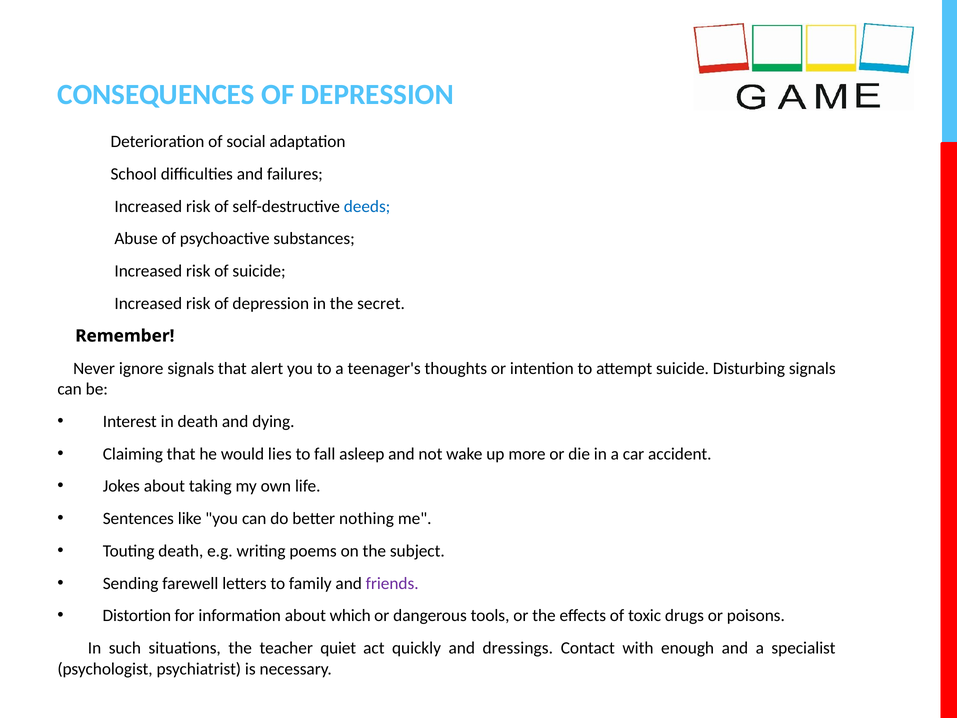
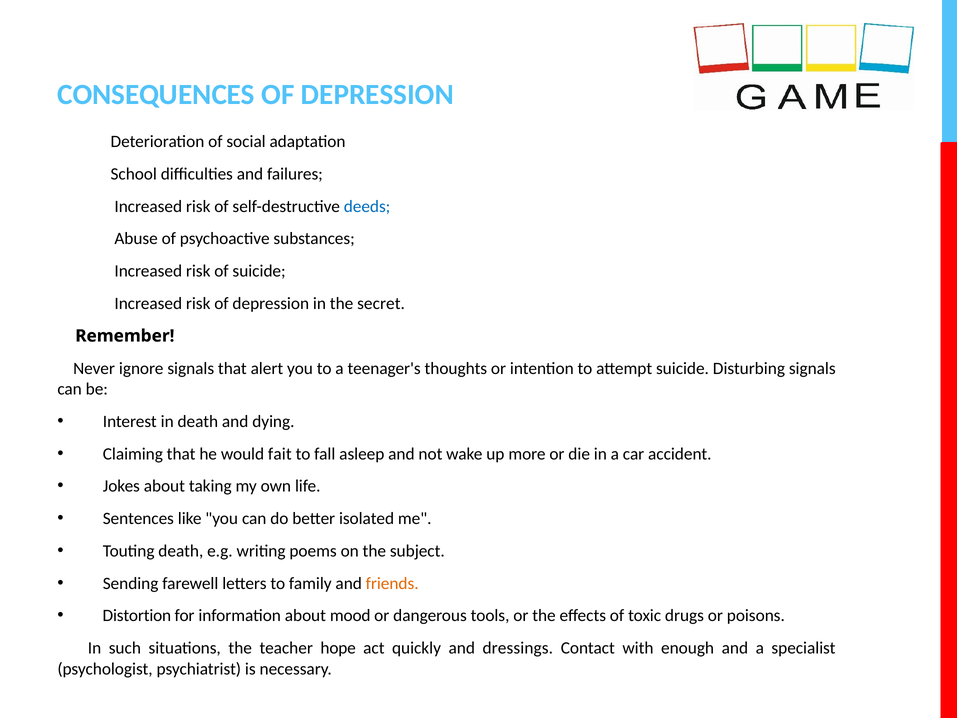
lies: lies -> fait
nothing: nothing -> isolated
friends colour: purple -> orange
which: which -> mood
quiet: quiet -> hope
